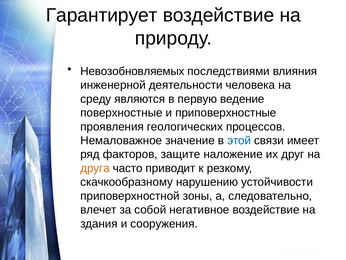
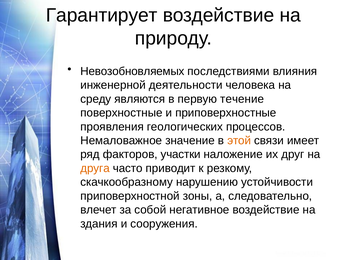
ведение: ведение -> течение
этой colour: blue -> orange
защите: защите -> участки
